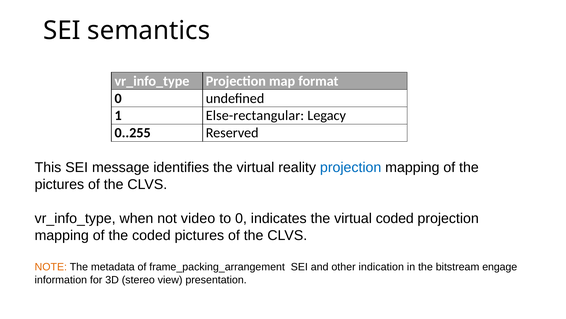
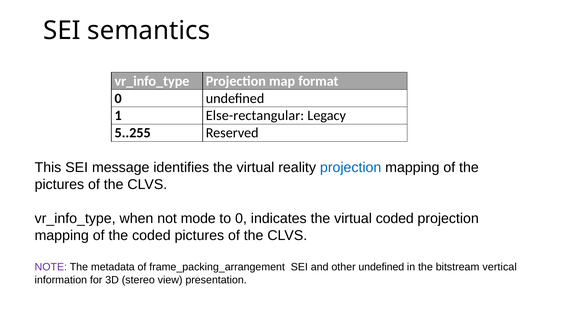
0..255: 0..255 -> 5..255
video: video -> mode
NOTE colour: orange -> purple
other indication: indication -> undefined
engage: engage -> vertical
